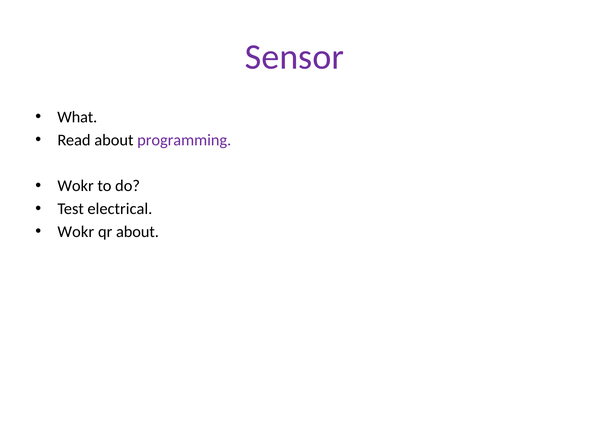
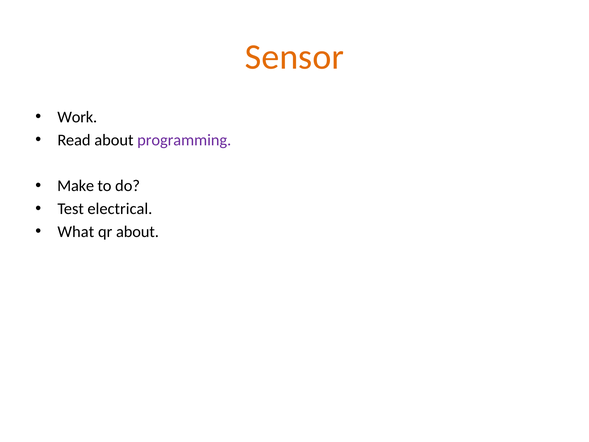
Sensor colour: purple -> orange
What: What -> Work
Wokr at (76, 186): Wokr -> Make
Wokr at (76, 232): Wokr -> What
